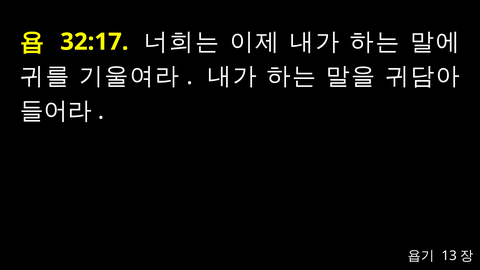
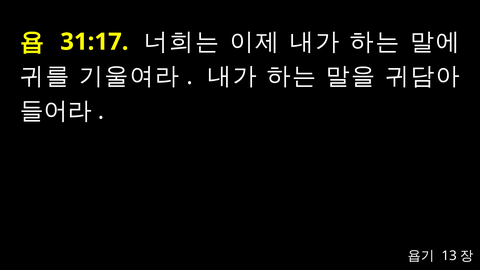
32:17: 32:17 -> 31:17
